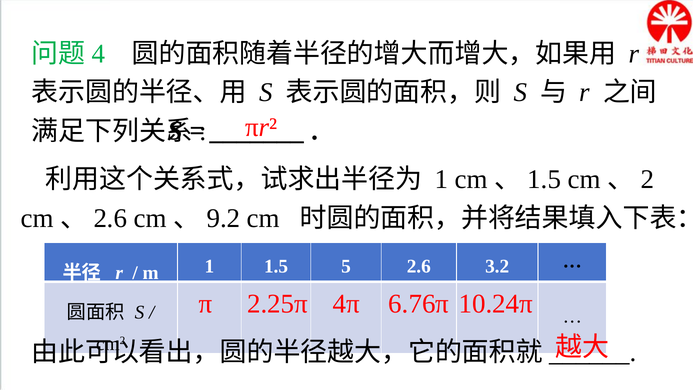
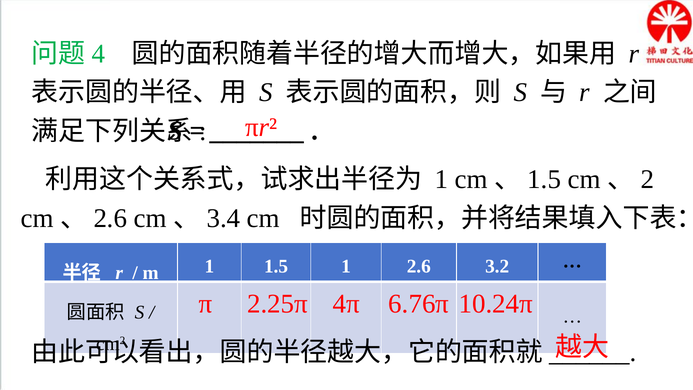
9.2: 9.2 -> 3.4
1.5 5: 5 -> 1
